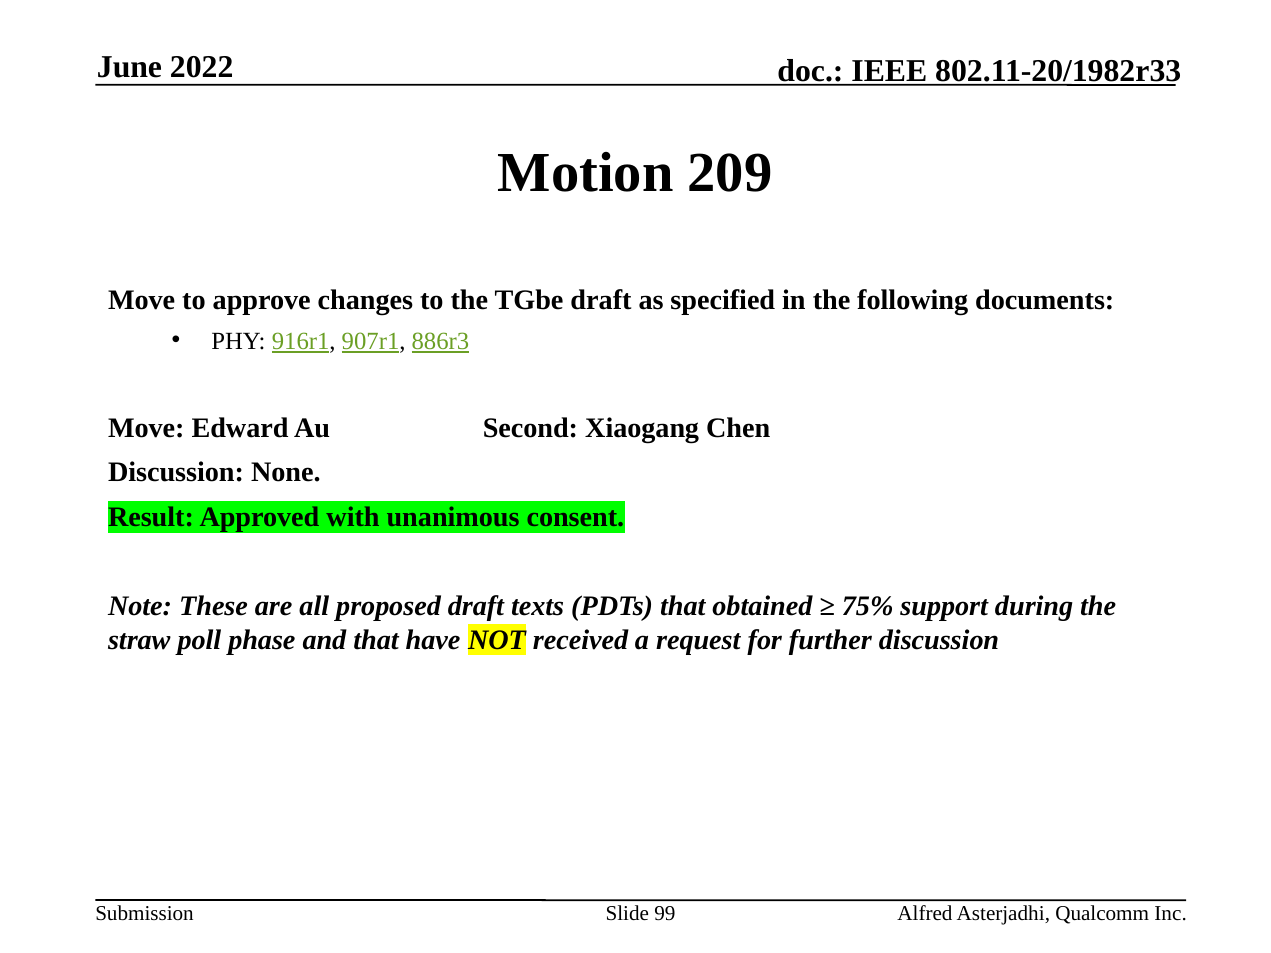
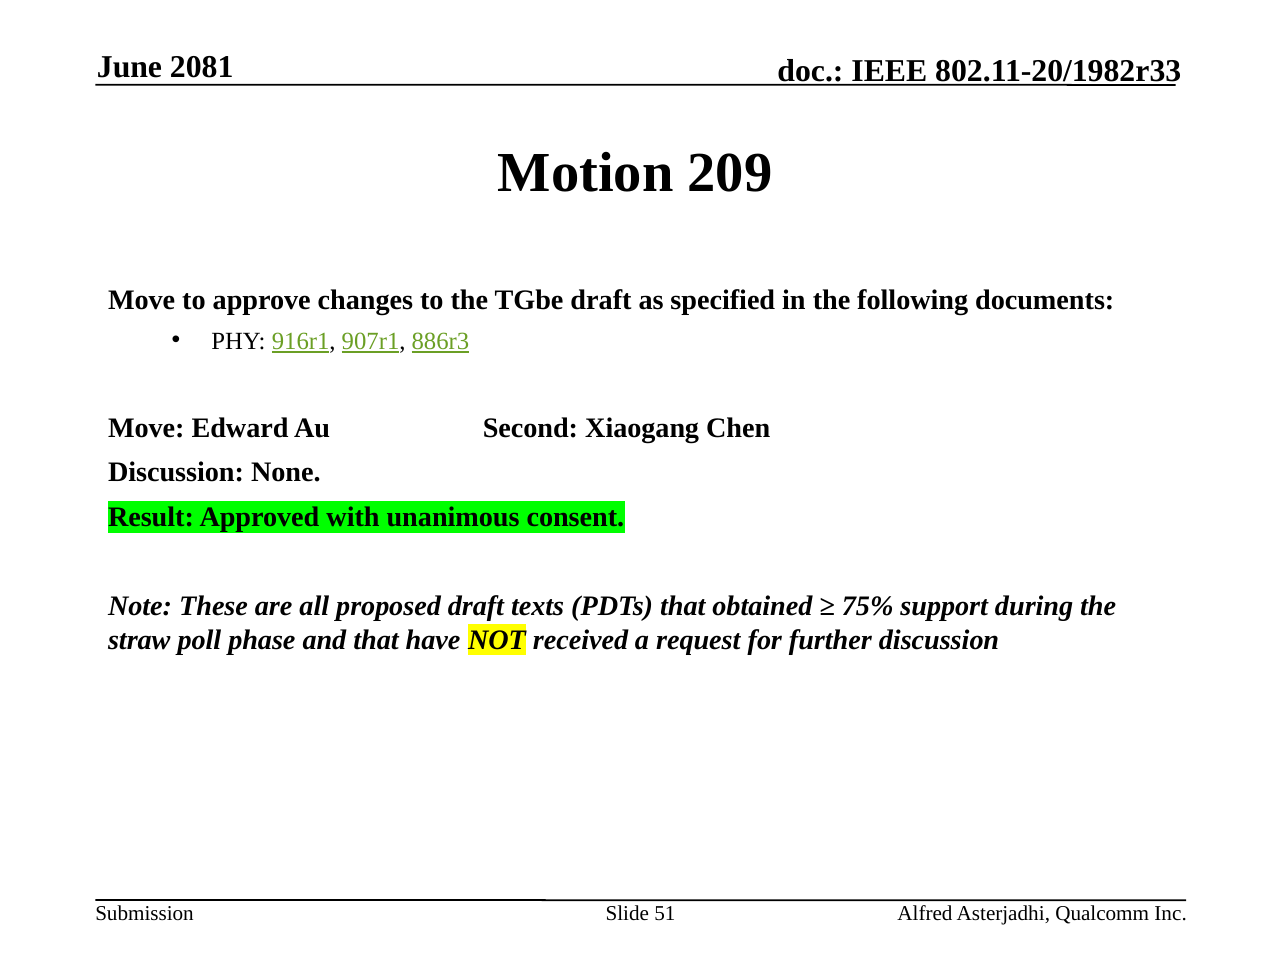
2022: 2022 -> 2081
99: 99 -> 51
